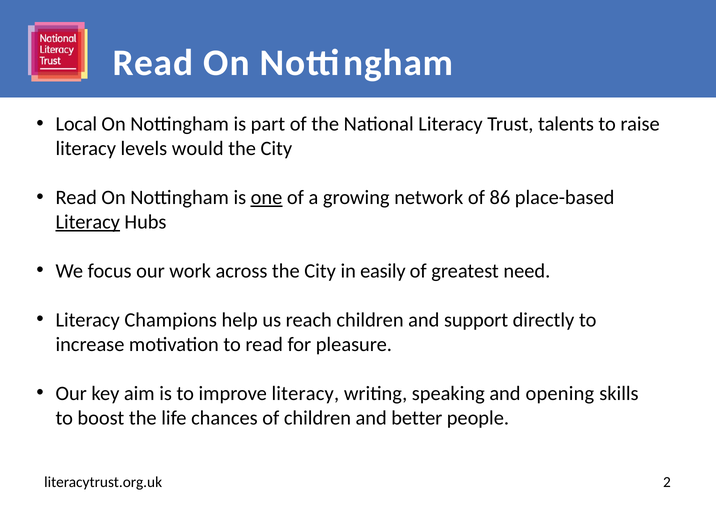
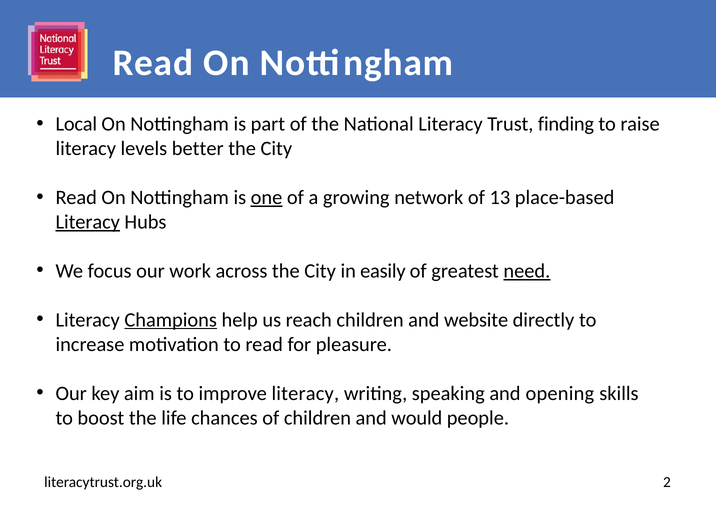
talents: talents -> finding
would: would -> better
86: 86 -> 13
need underline: none -> present
Champions underline: none -> present
support: support -> website
better: better -> would
